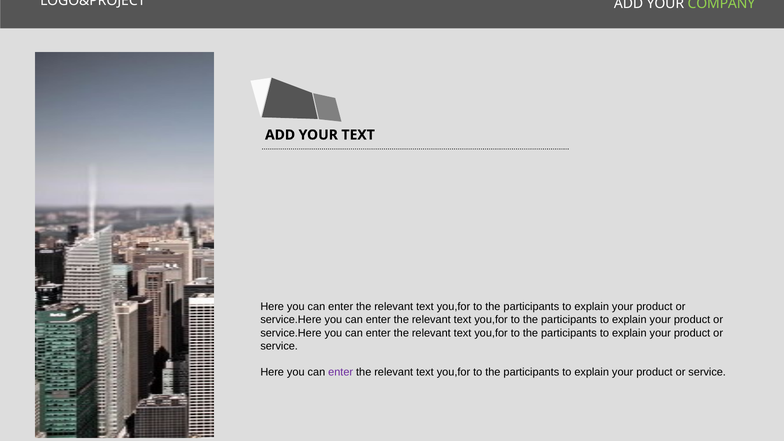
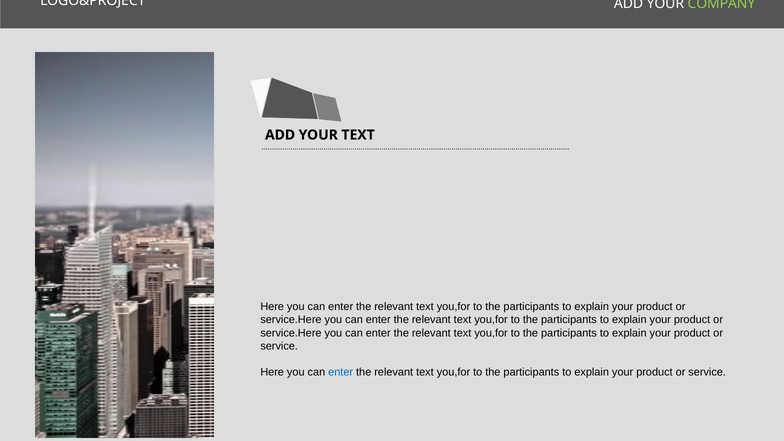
enter at (341, 372) colour: purple -> blue
